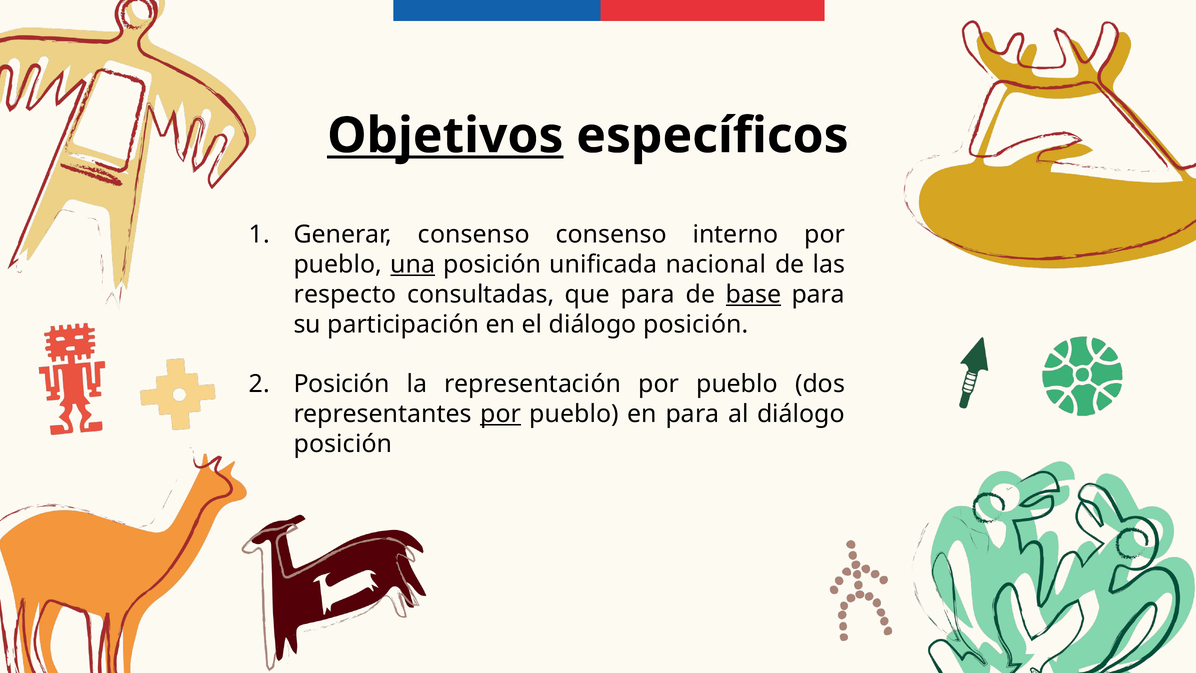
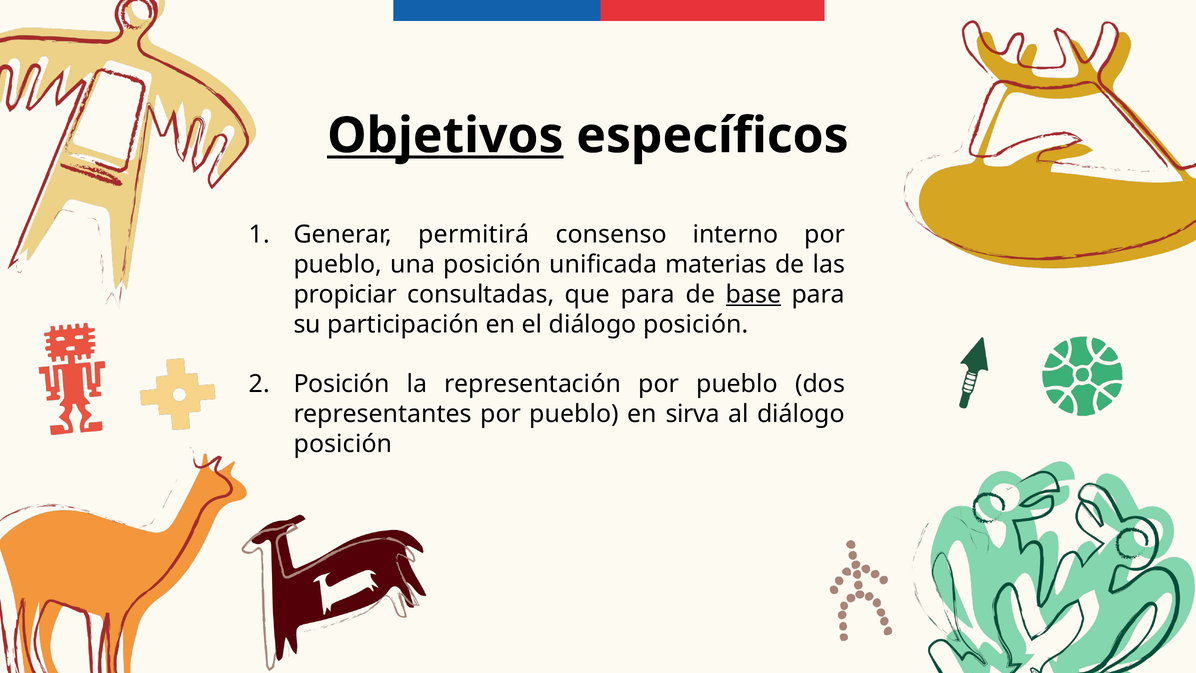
Generar consenso: consenso -> permitirá
una underline: present -> none
nacional: nacional -> materias
respecto: respecto -> propiciar
por at (501, 414) underline: present -> none
en para: para -> sirva
